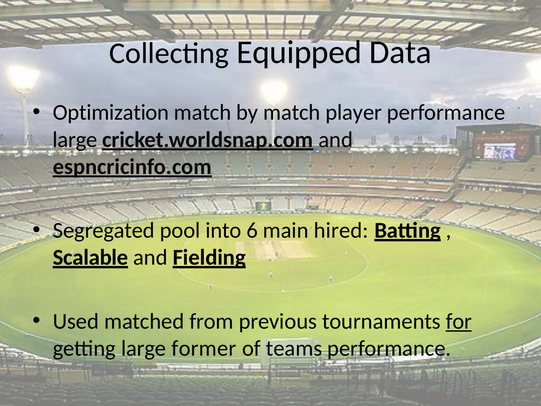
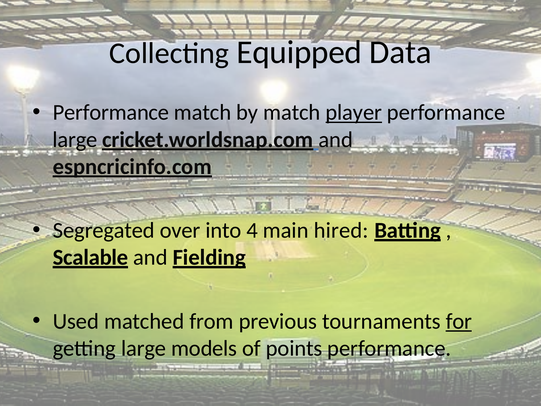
Optimization at (111, 112): Optimization -> Performance
player underline: none -> present
pool: pool -> over
6: 6 -> 4
former: former -> models
teams: teams -> points
